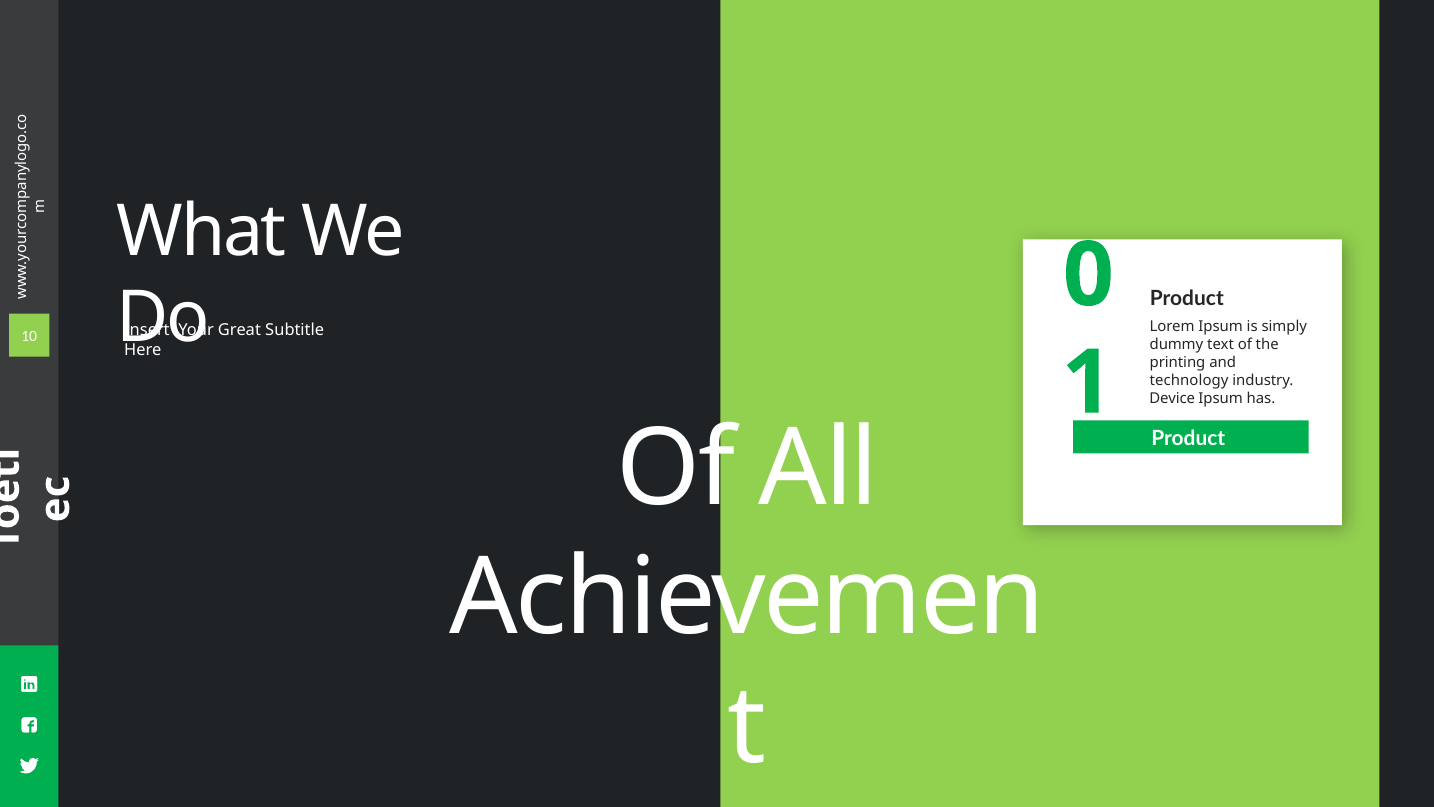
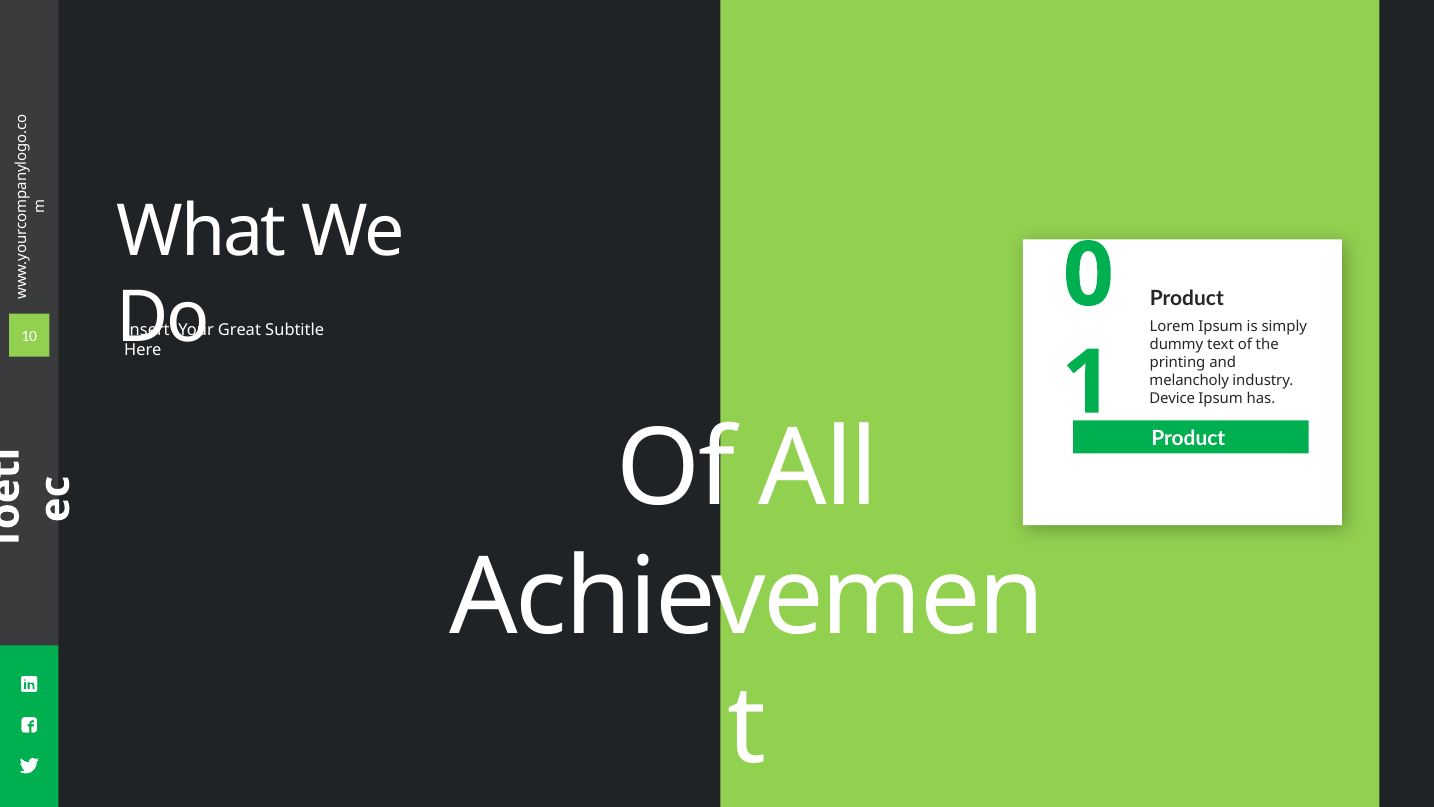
technology: technology -> melancholy
